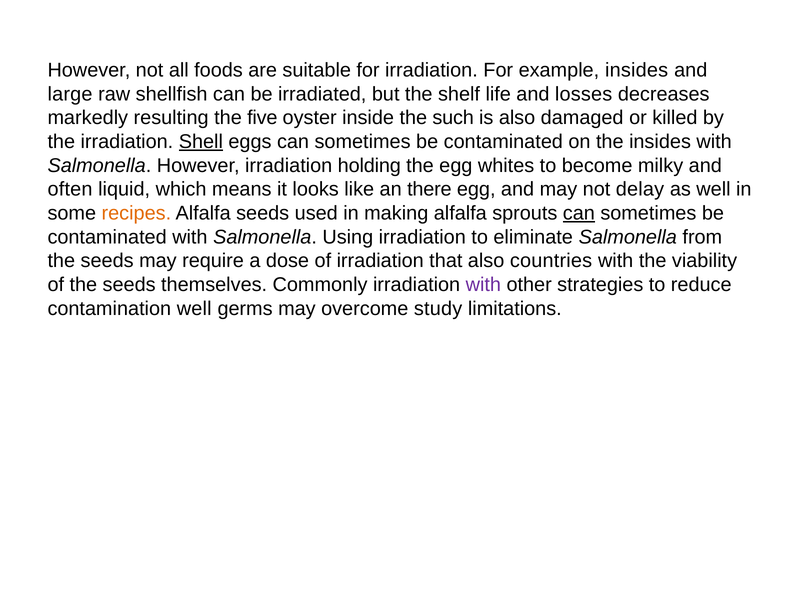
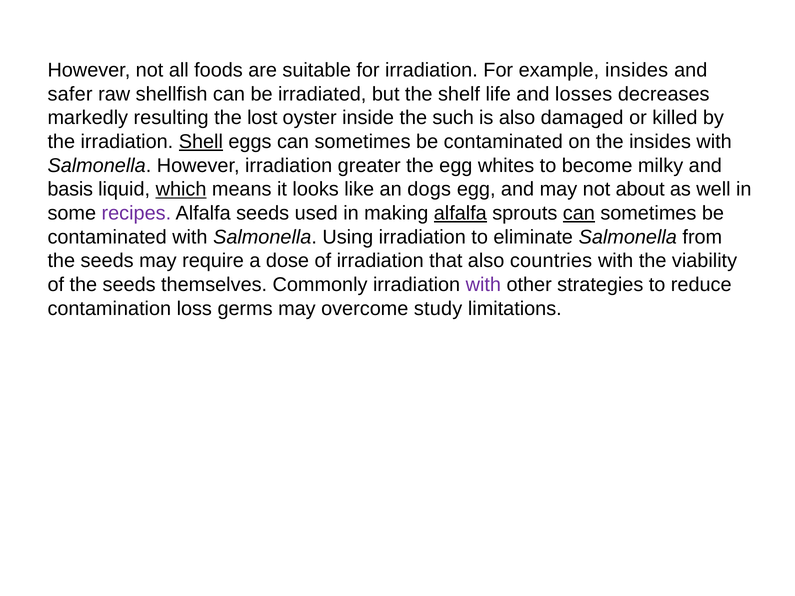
large: large -> safer
five: five -> lost
holding: holding -> greater
often: often -> basis
which underline: none -> present
there: there -> dogs
delay: delay -> about
recipes colour: orange -> purple
alfalfa at (460, 213) underline: none -> present
contamination well: well -> loss
